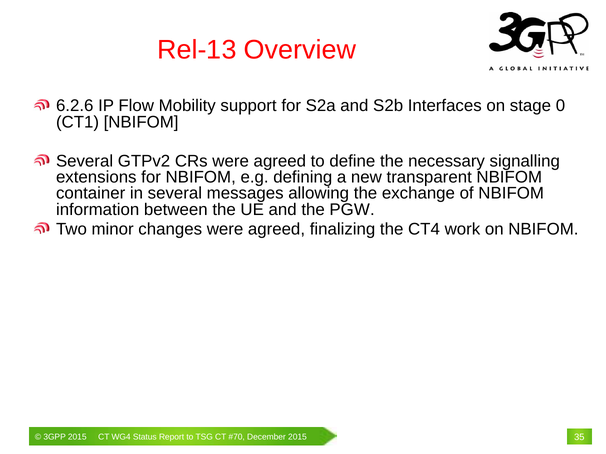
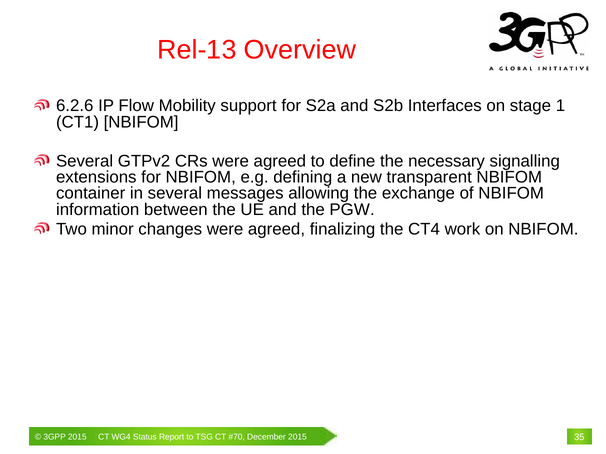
0: 0 -> 1
